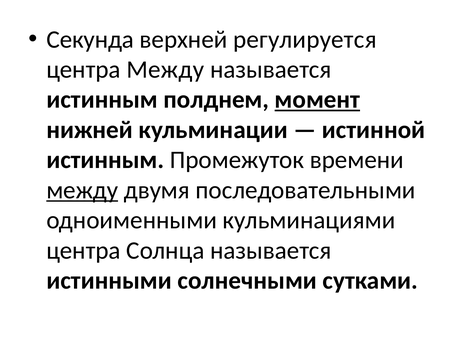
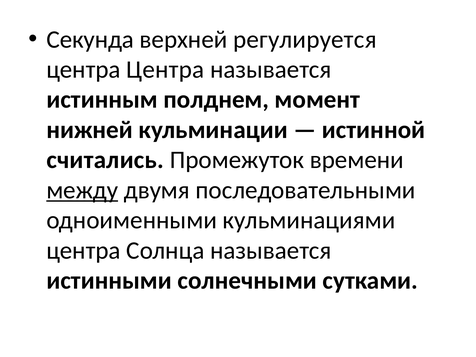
центра Между: Между -> Центра
момент underline: present -> none
истинным at (105, 160): истинным -> считались
